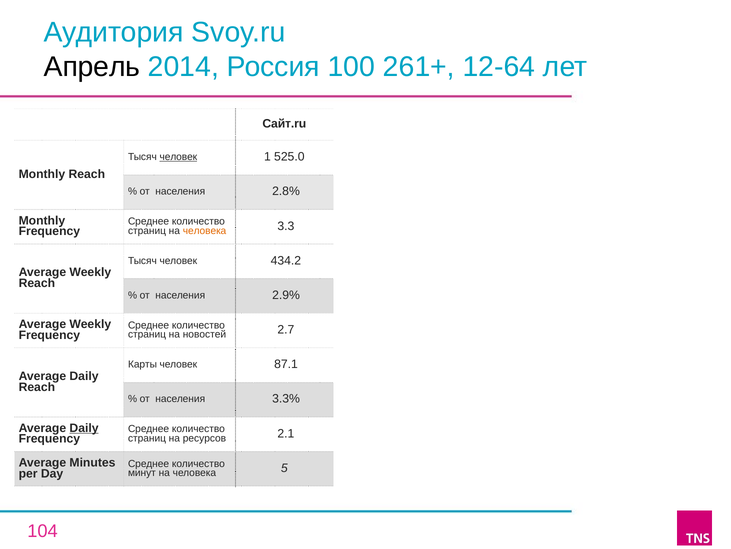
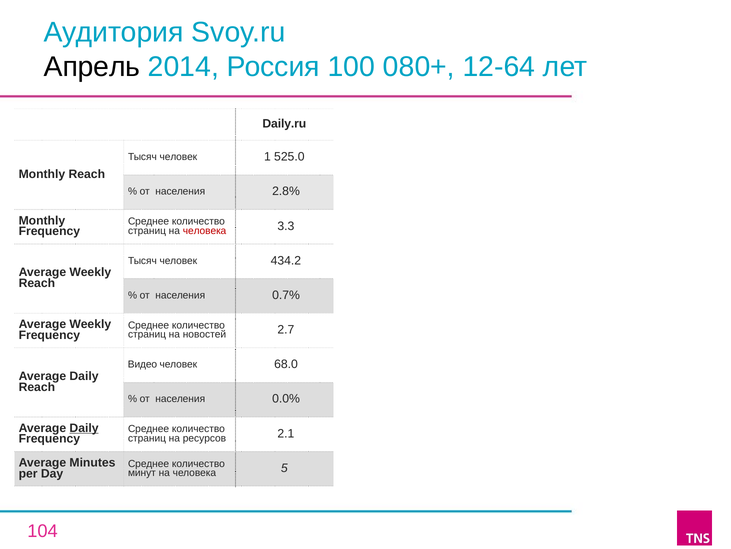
261+: 261+ -> 080+
Сайт.ru: Сайт.ru -> Daily.ru
человек at (178, 157) underline: present -> none
человека at (204, 230) colour: orange -> red
2.9%: 2.9% -> 0.7%
Карты: Карты -> Видео
87.1: 87.1 -> 68.0
3.3%: 3.3% -> 0.0%
